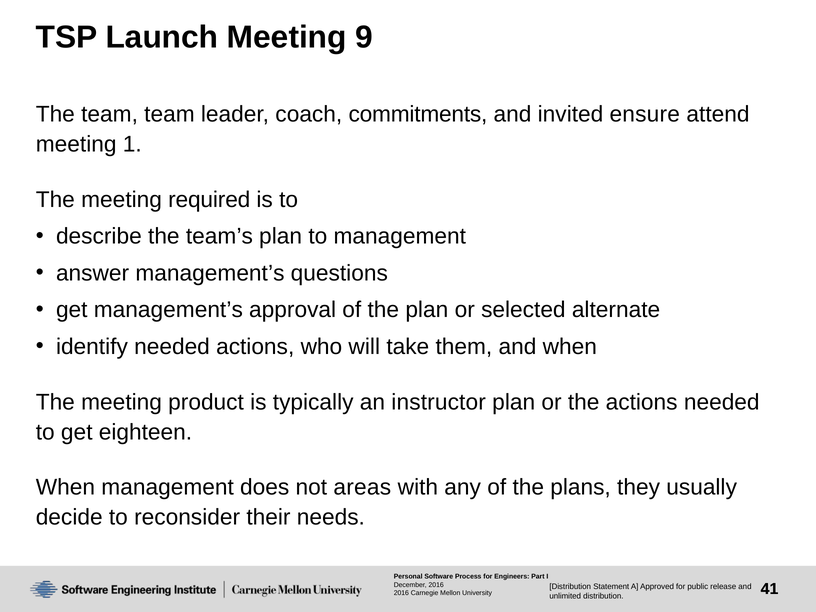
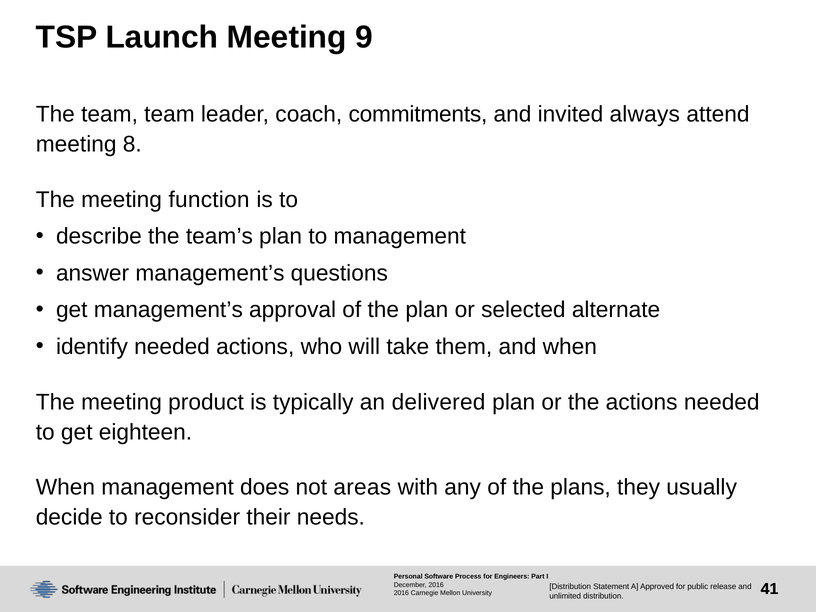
ensure: ensure -> always
1: 1 -> 8
required: required -> function
instructor: instructor -> delivered
